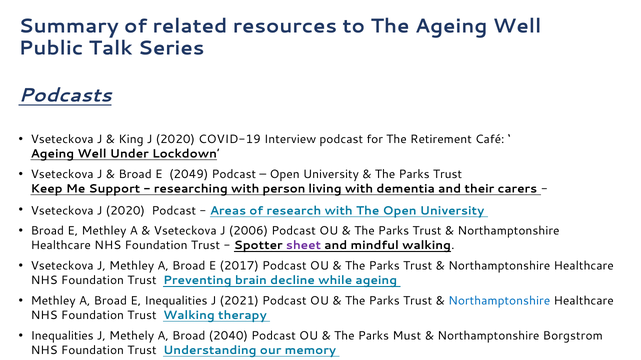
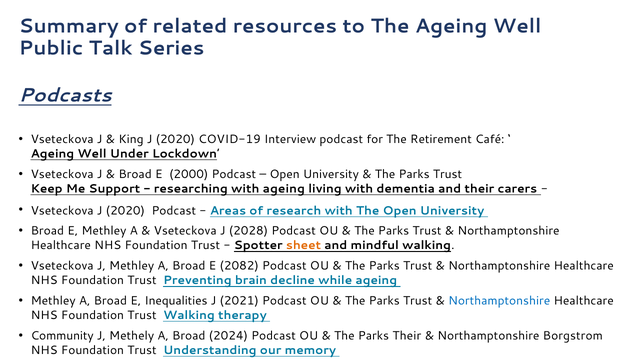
2049: 2049 -> 2000
with person: person -> ageing
2006: 2006 -> 2028
sheet colour: purple -> orange
2017: 2017 -> 2082
Inequalities at (62, 336): Inequalities -> Community
2040: 2040 -> 2024
Parks Must: Must -> Their
